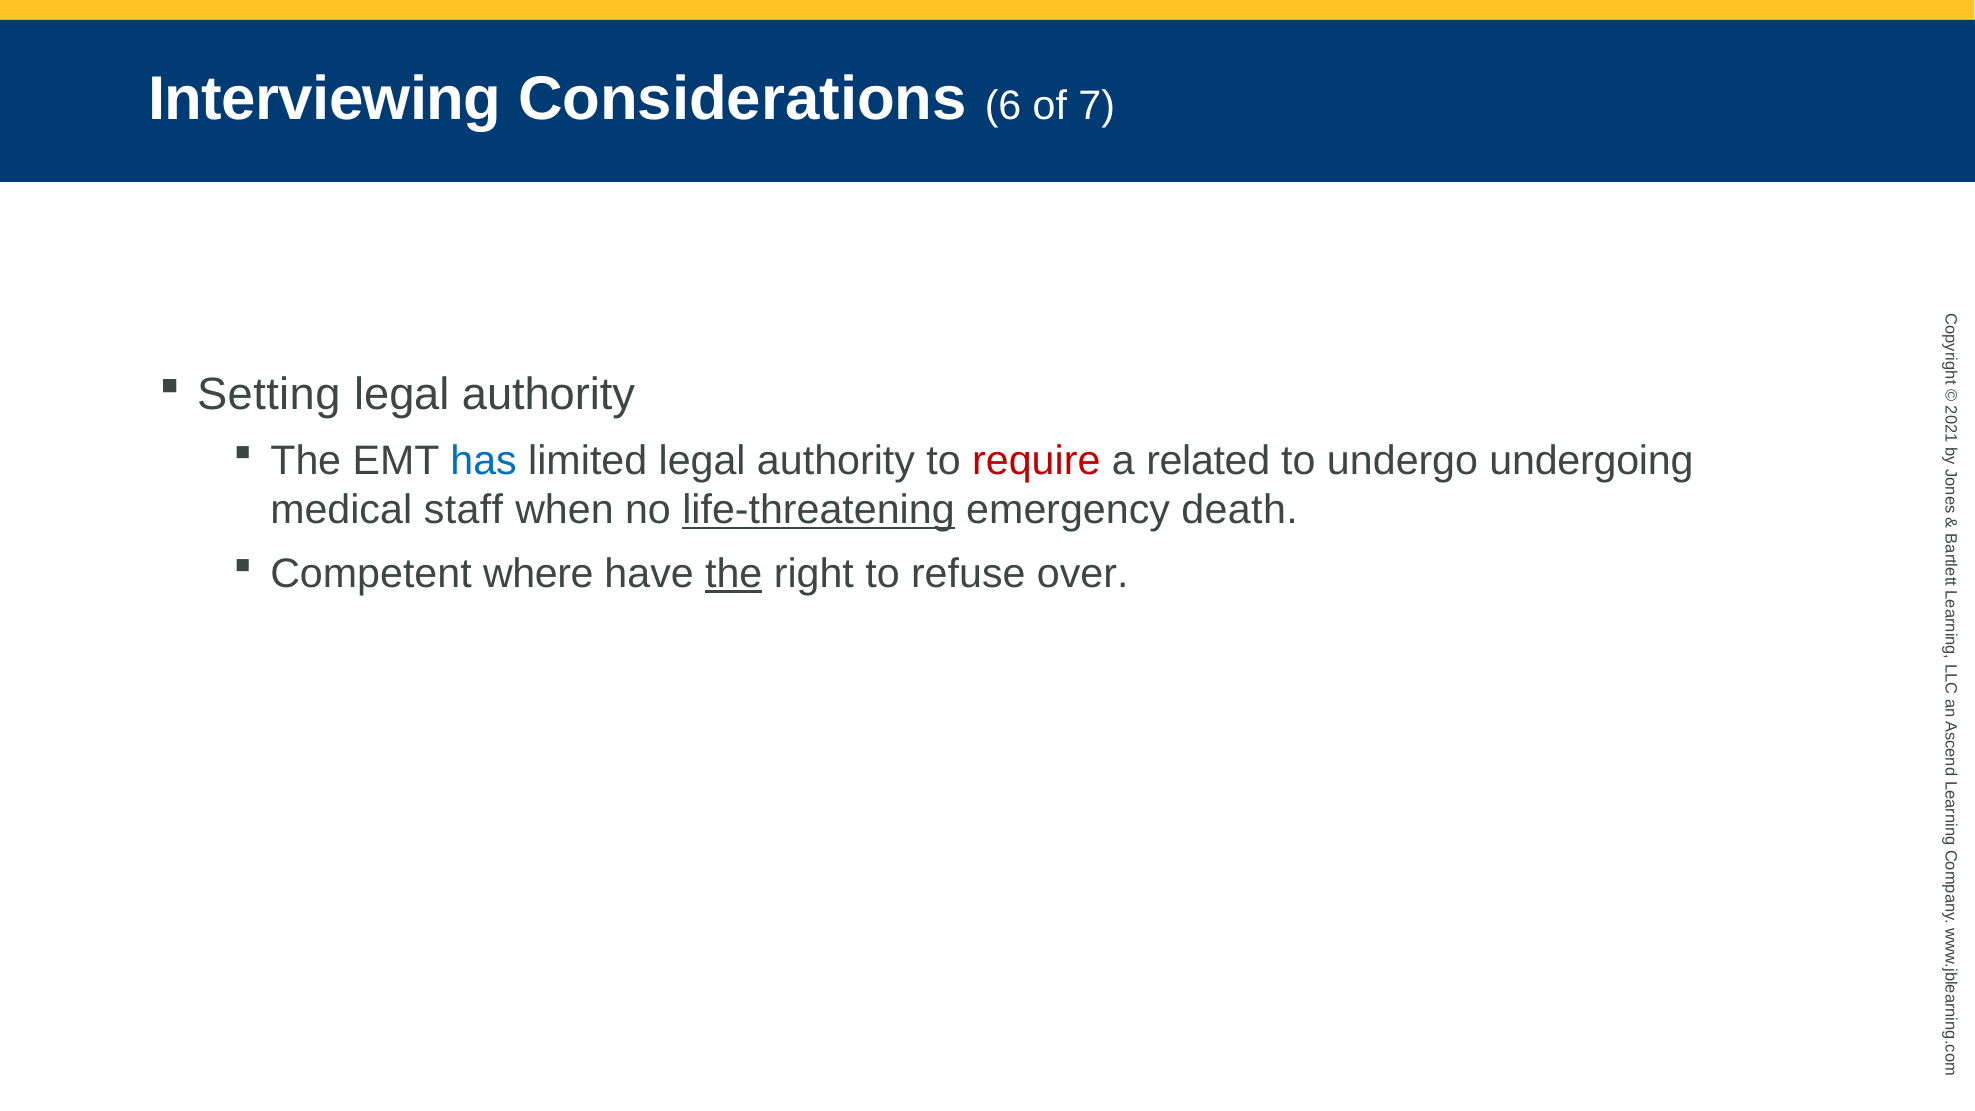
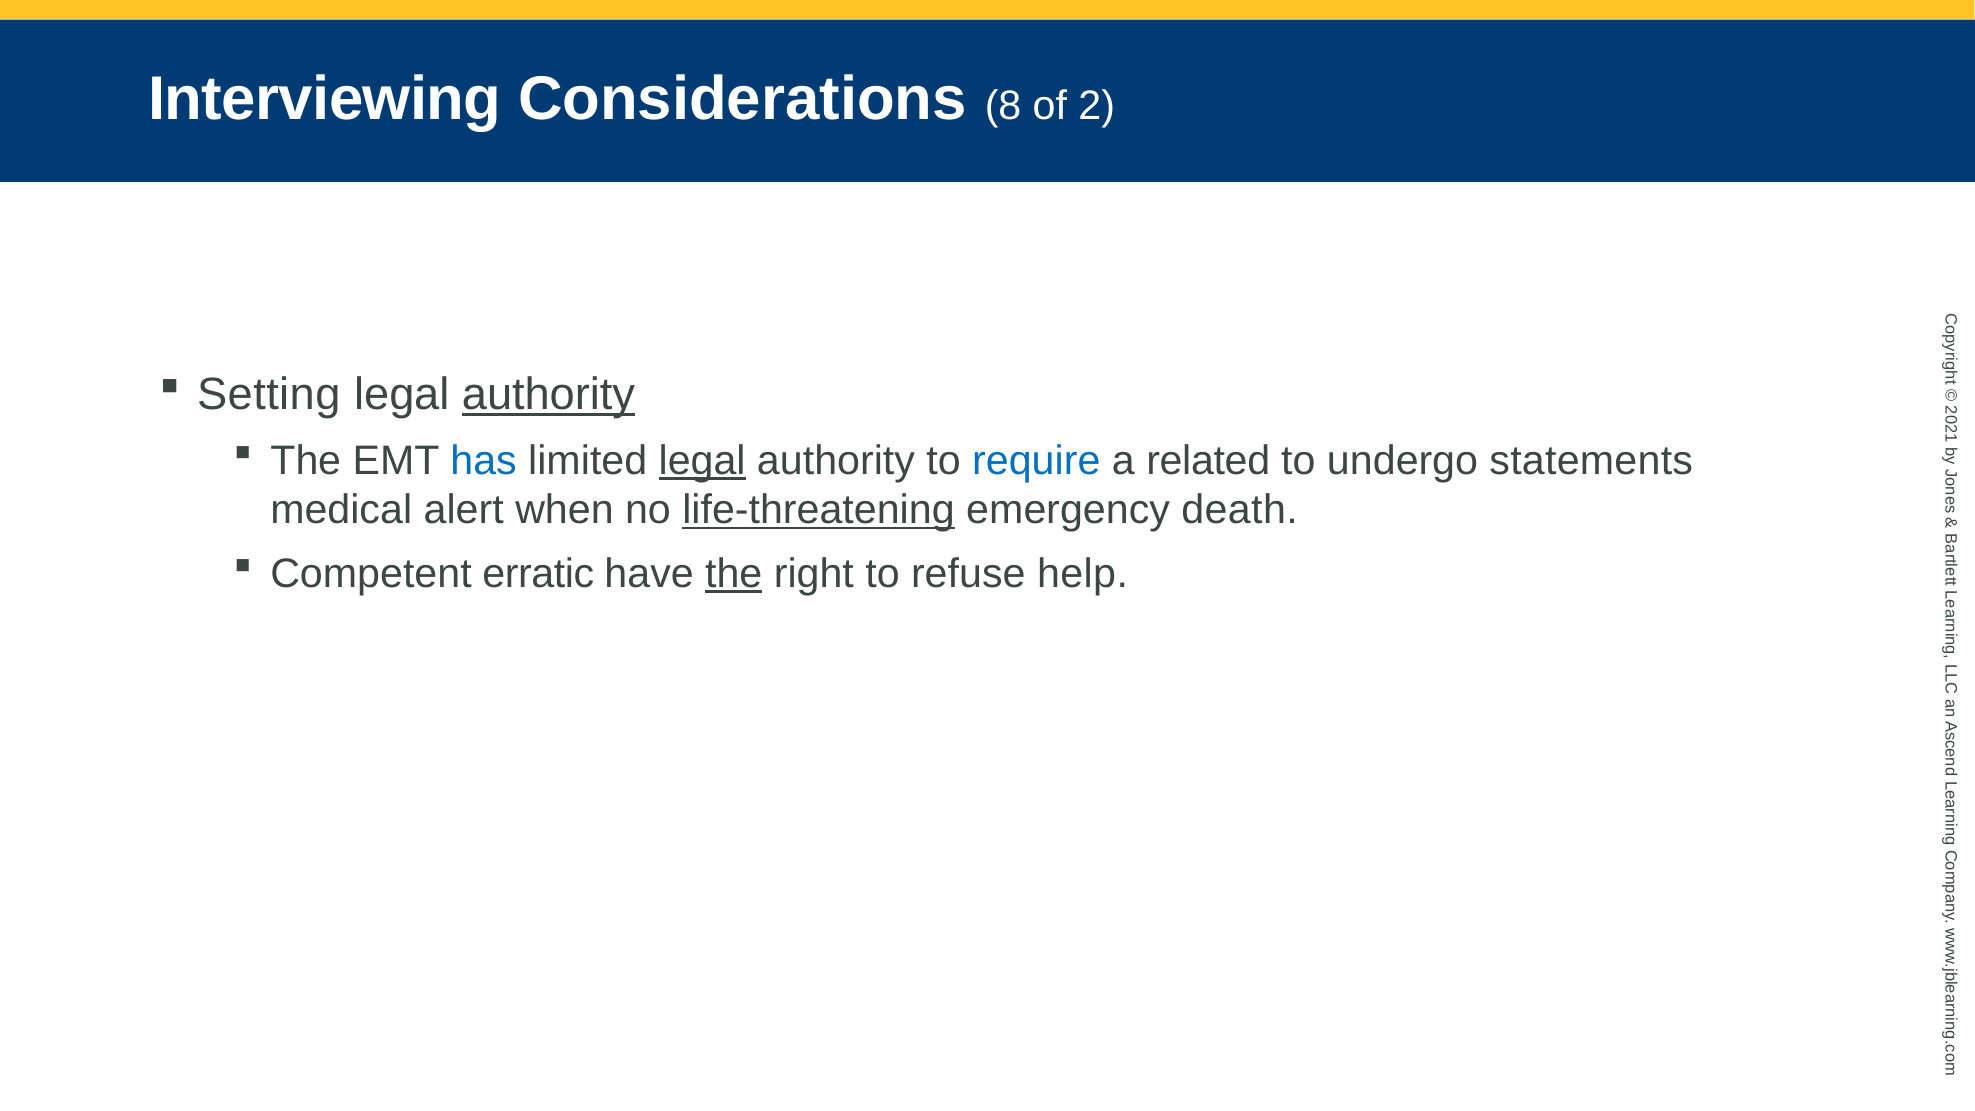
6: 6 -> 8
of 7: 7 -> 2
authority at (548, 395) underline: none -> present
legal at (702, 461) underline: none -> present
require colour: red -> blue
undergoing: undergoing -> statements
staff: staff -> alert
where: where -> erratic
over: over -> help
